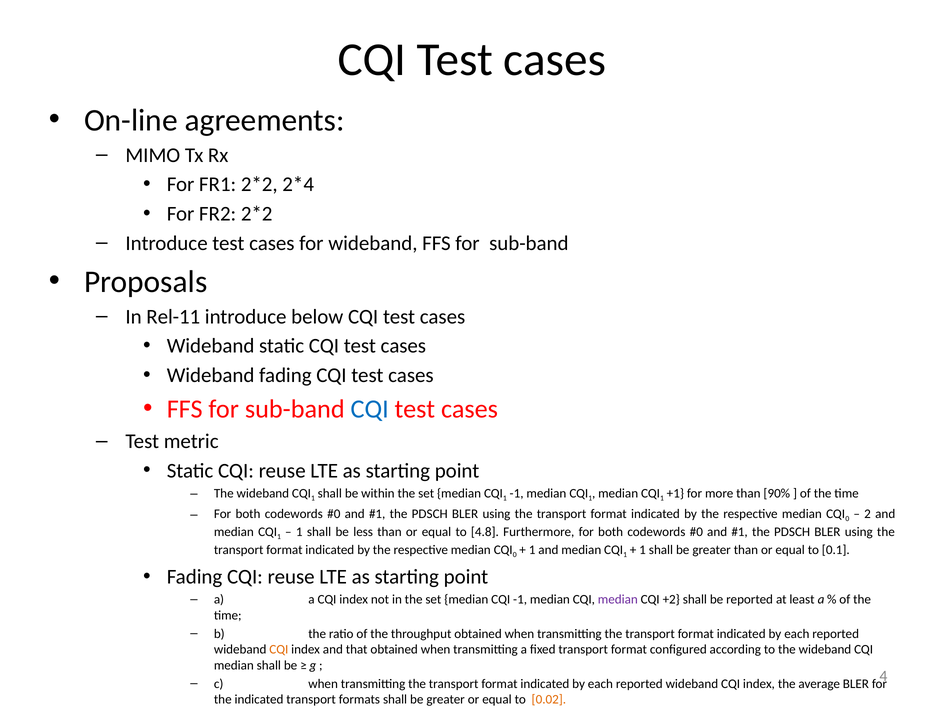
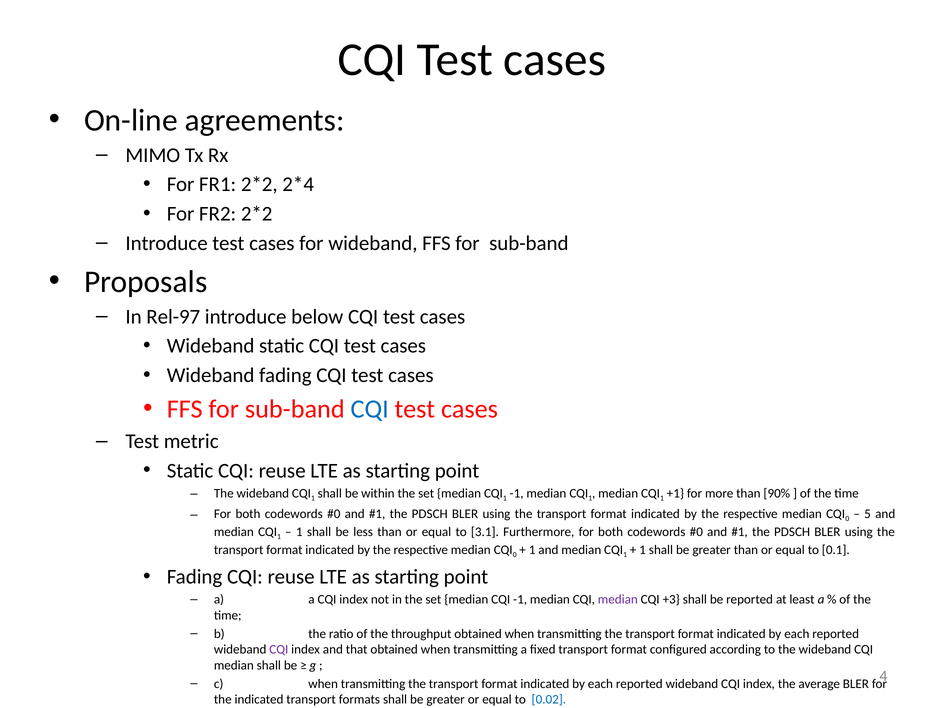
Rel-11: Rel-11 -> Rel-97
2: 2 -> 5
4.8: 4.8 -> 3.1
+2: +2 -> +3
CQI at (279, 650) colour: orange -> purple
0.02 colour: orange -> blue
